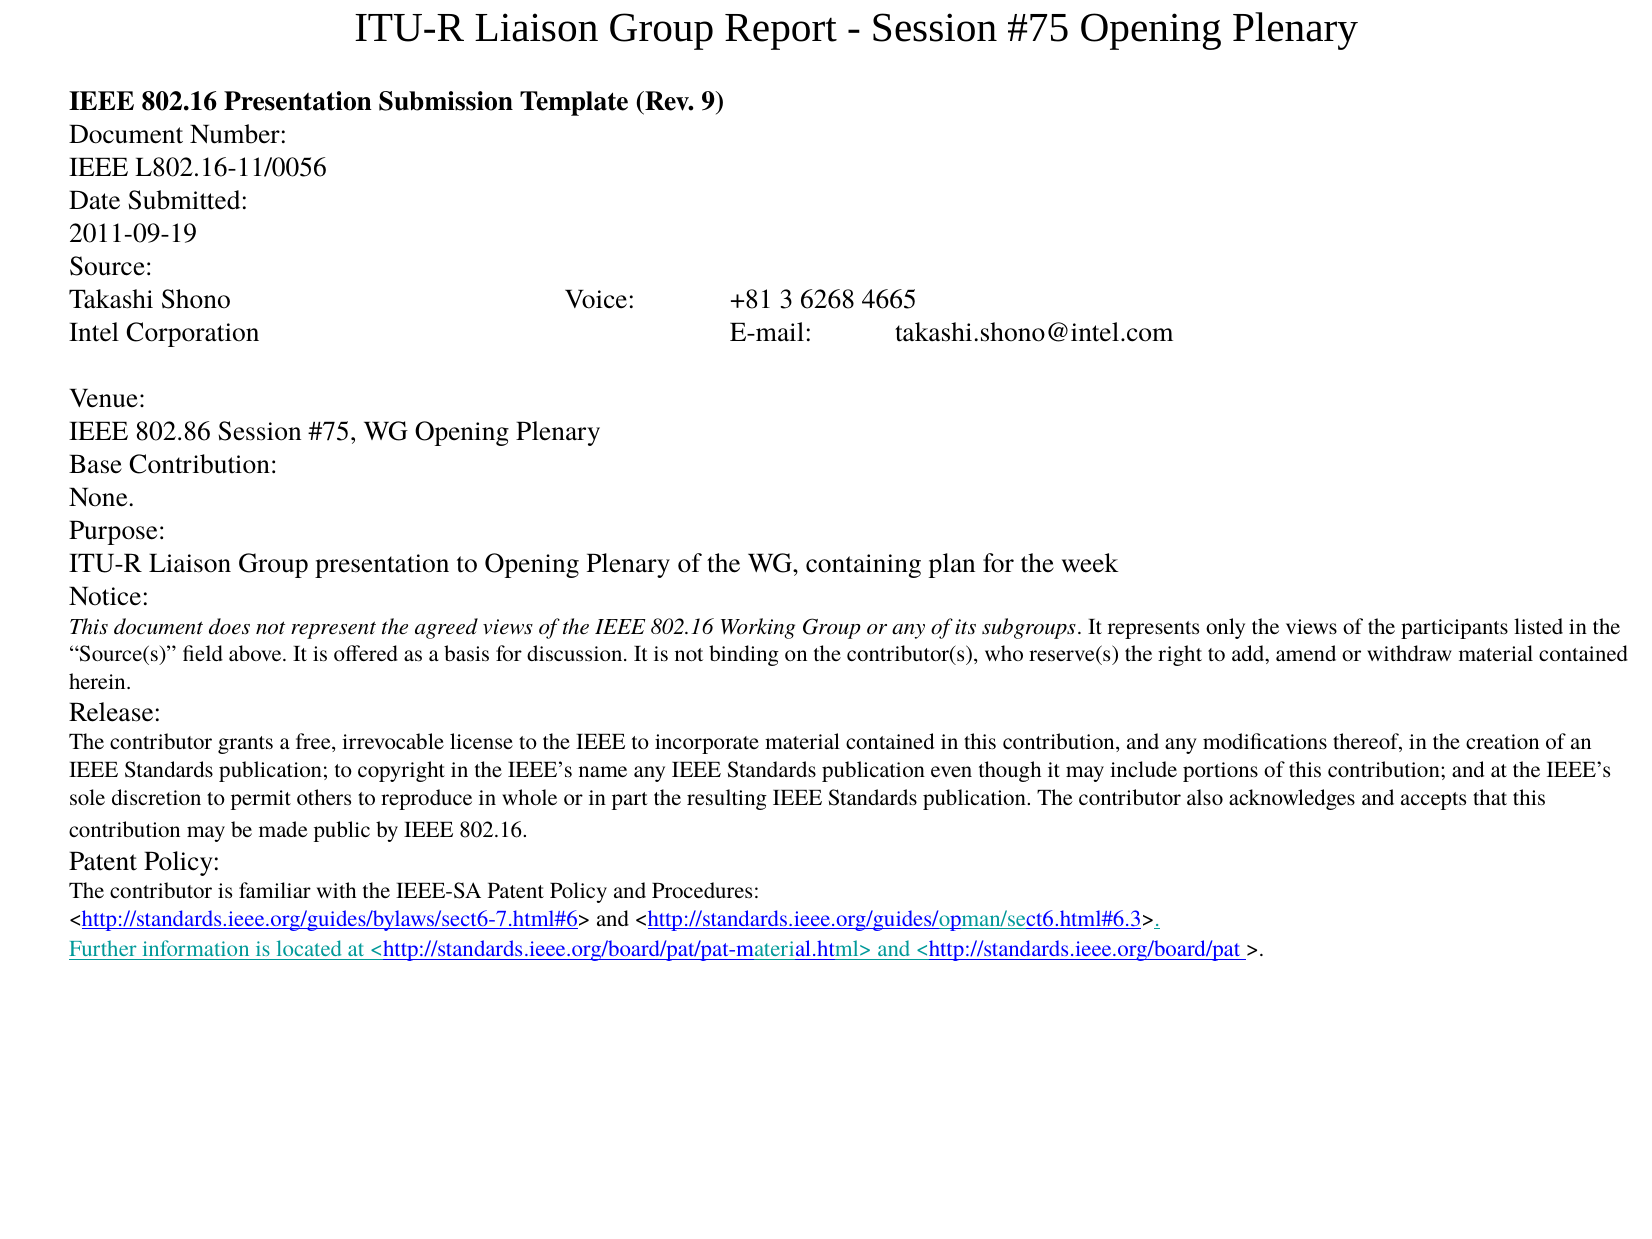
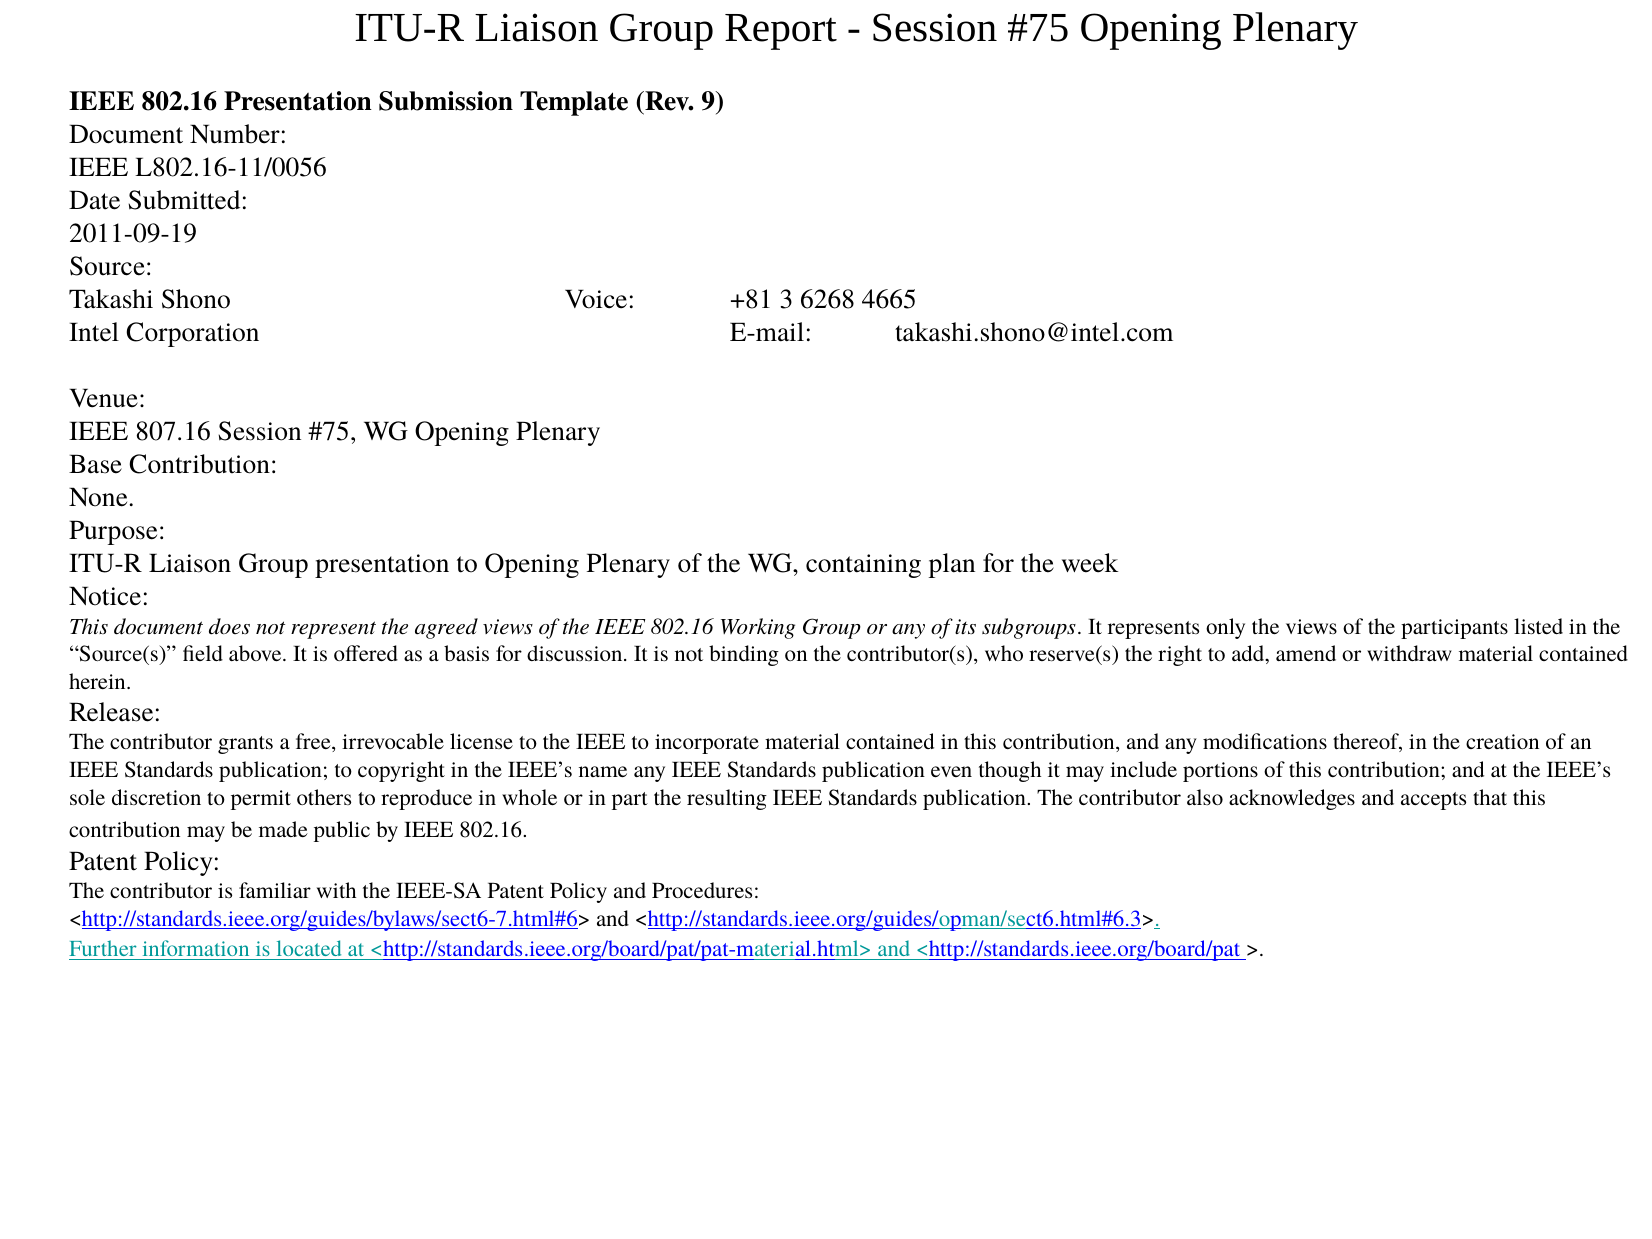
802.86: 802.86 -> 807.16
